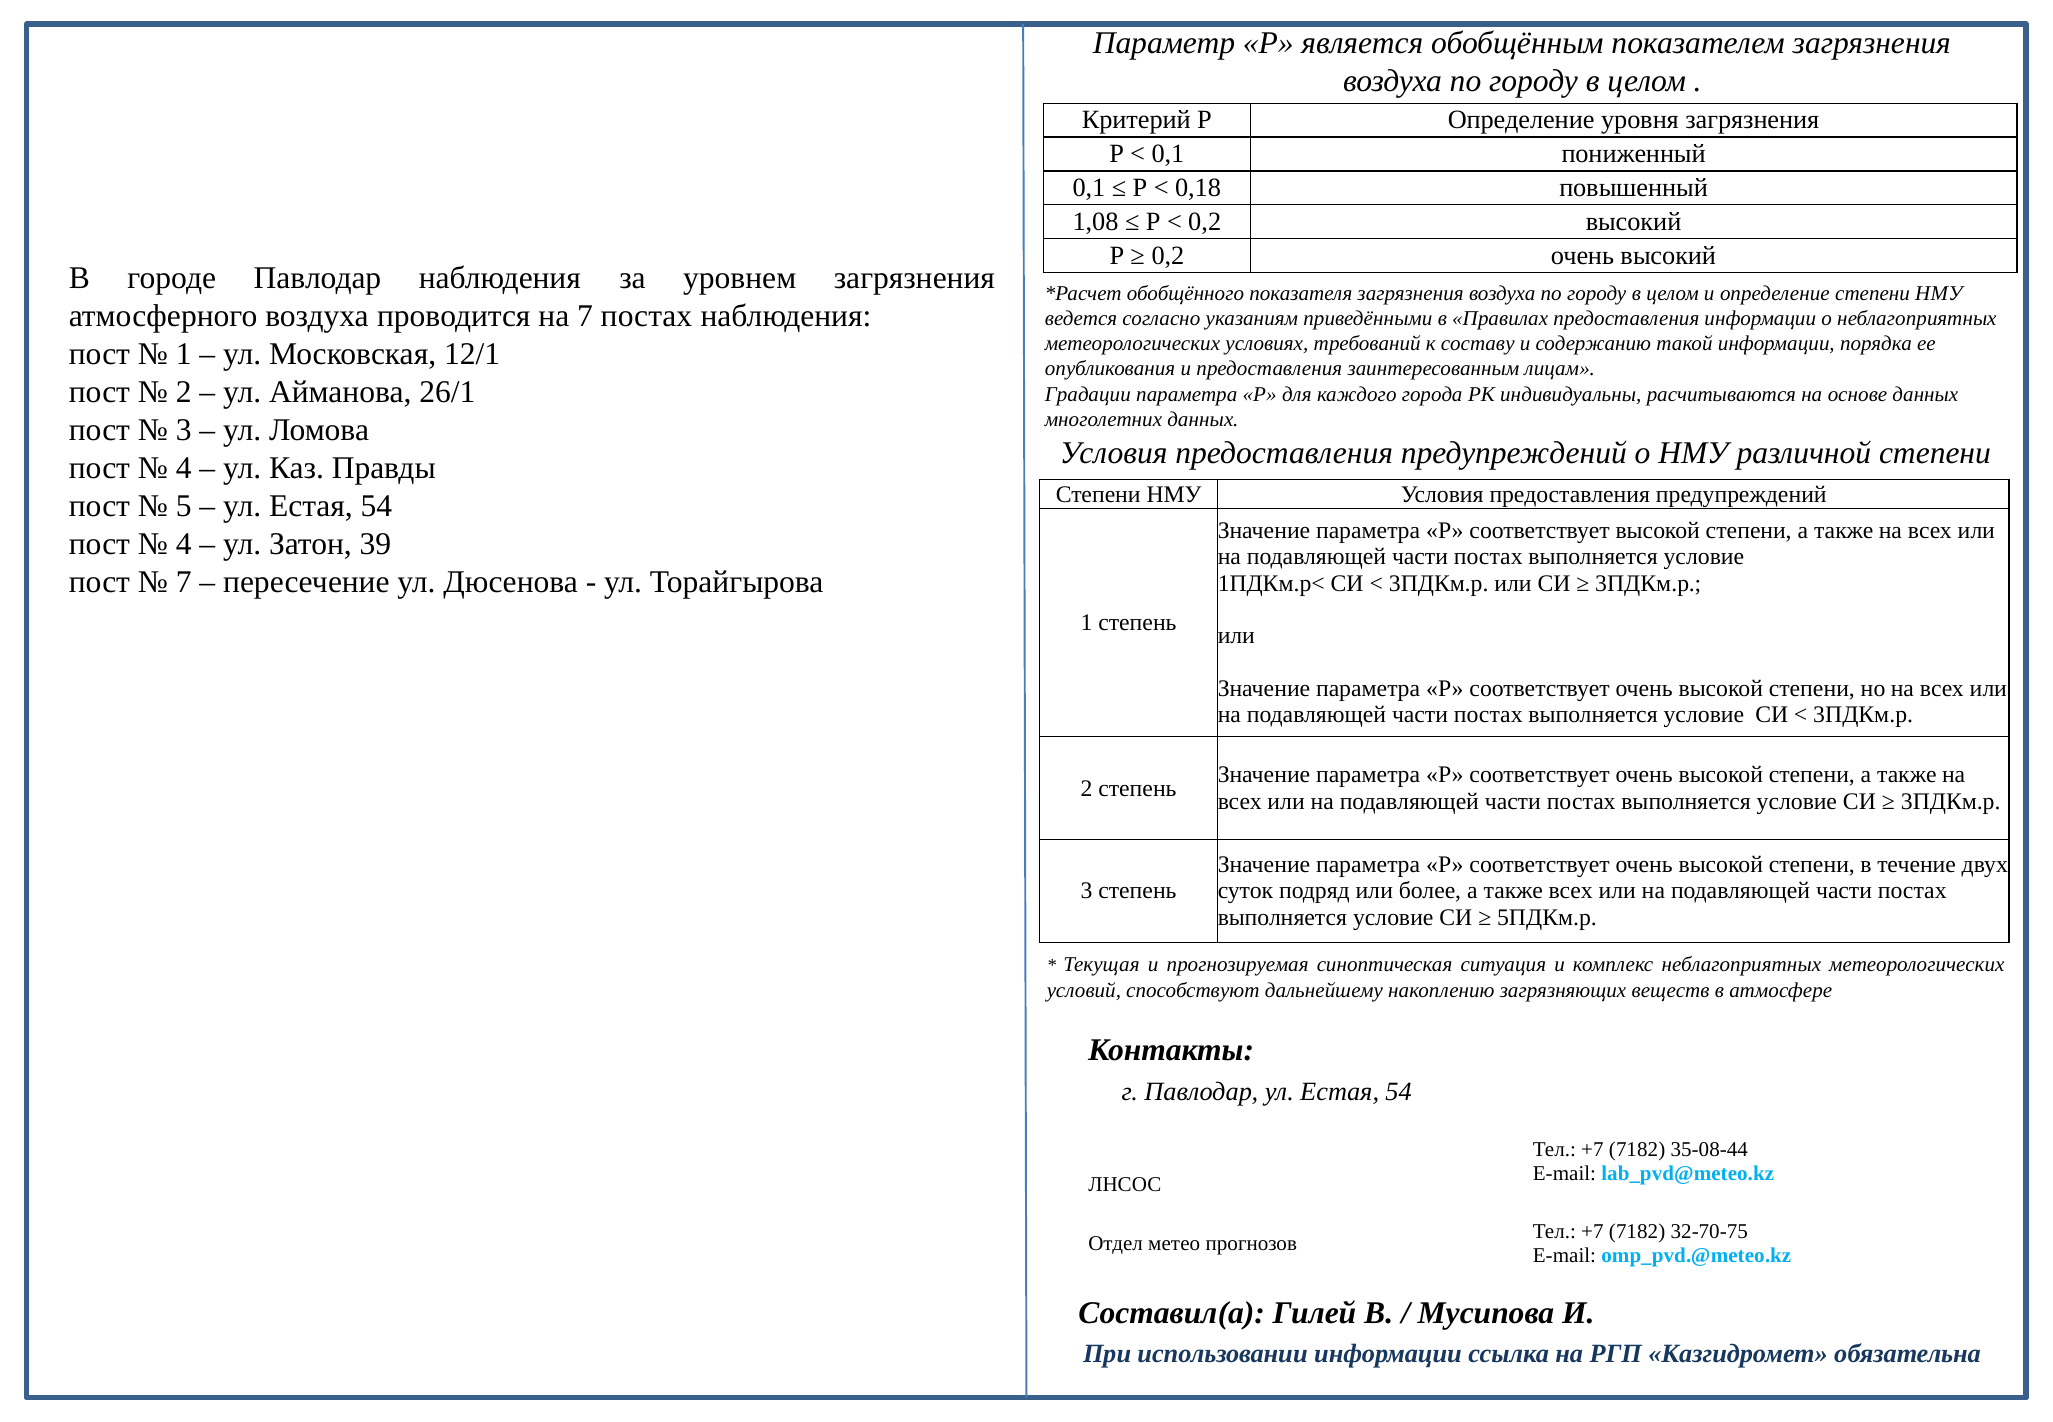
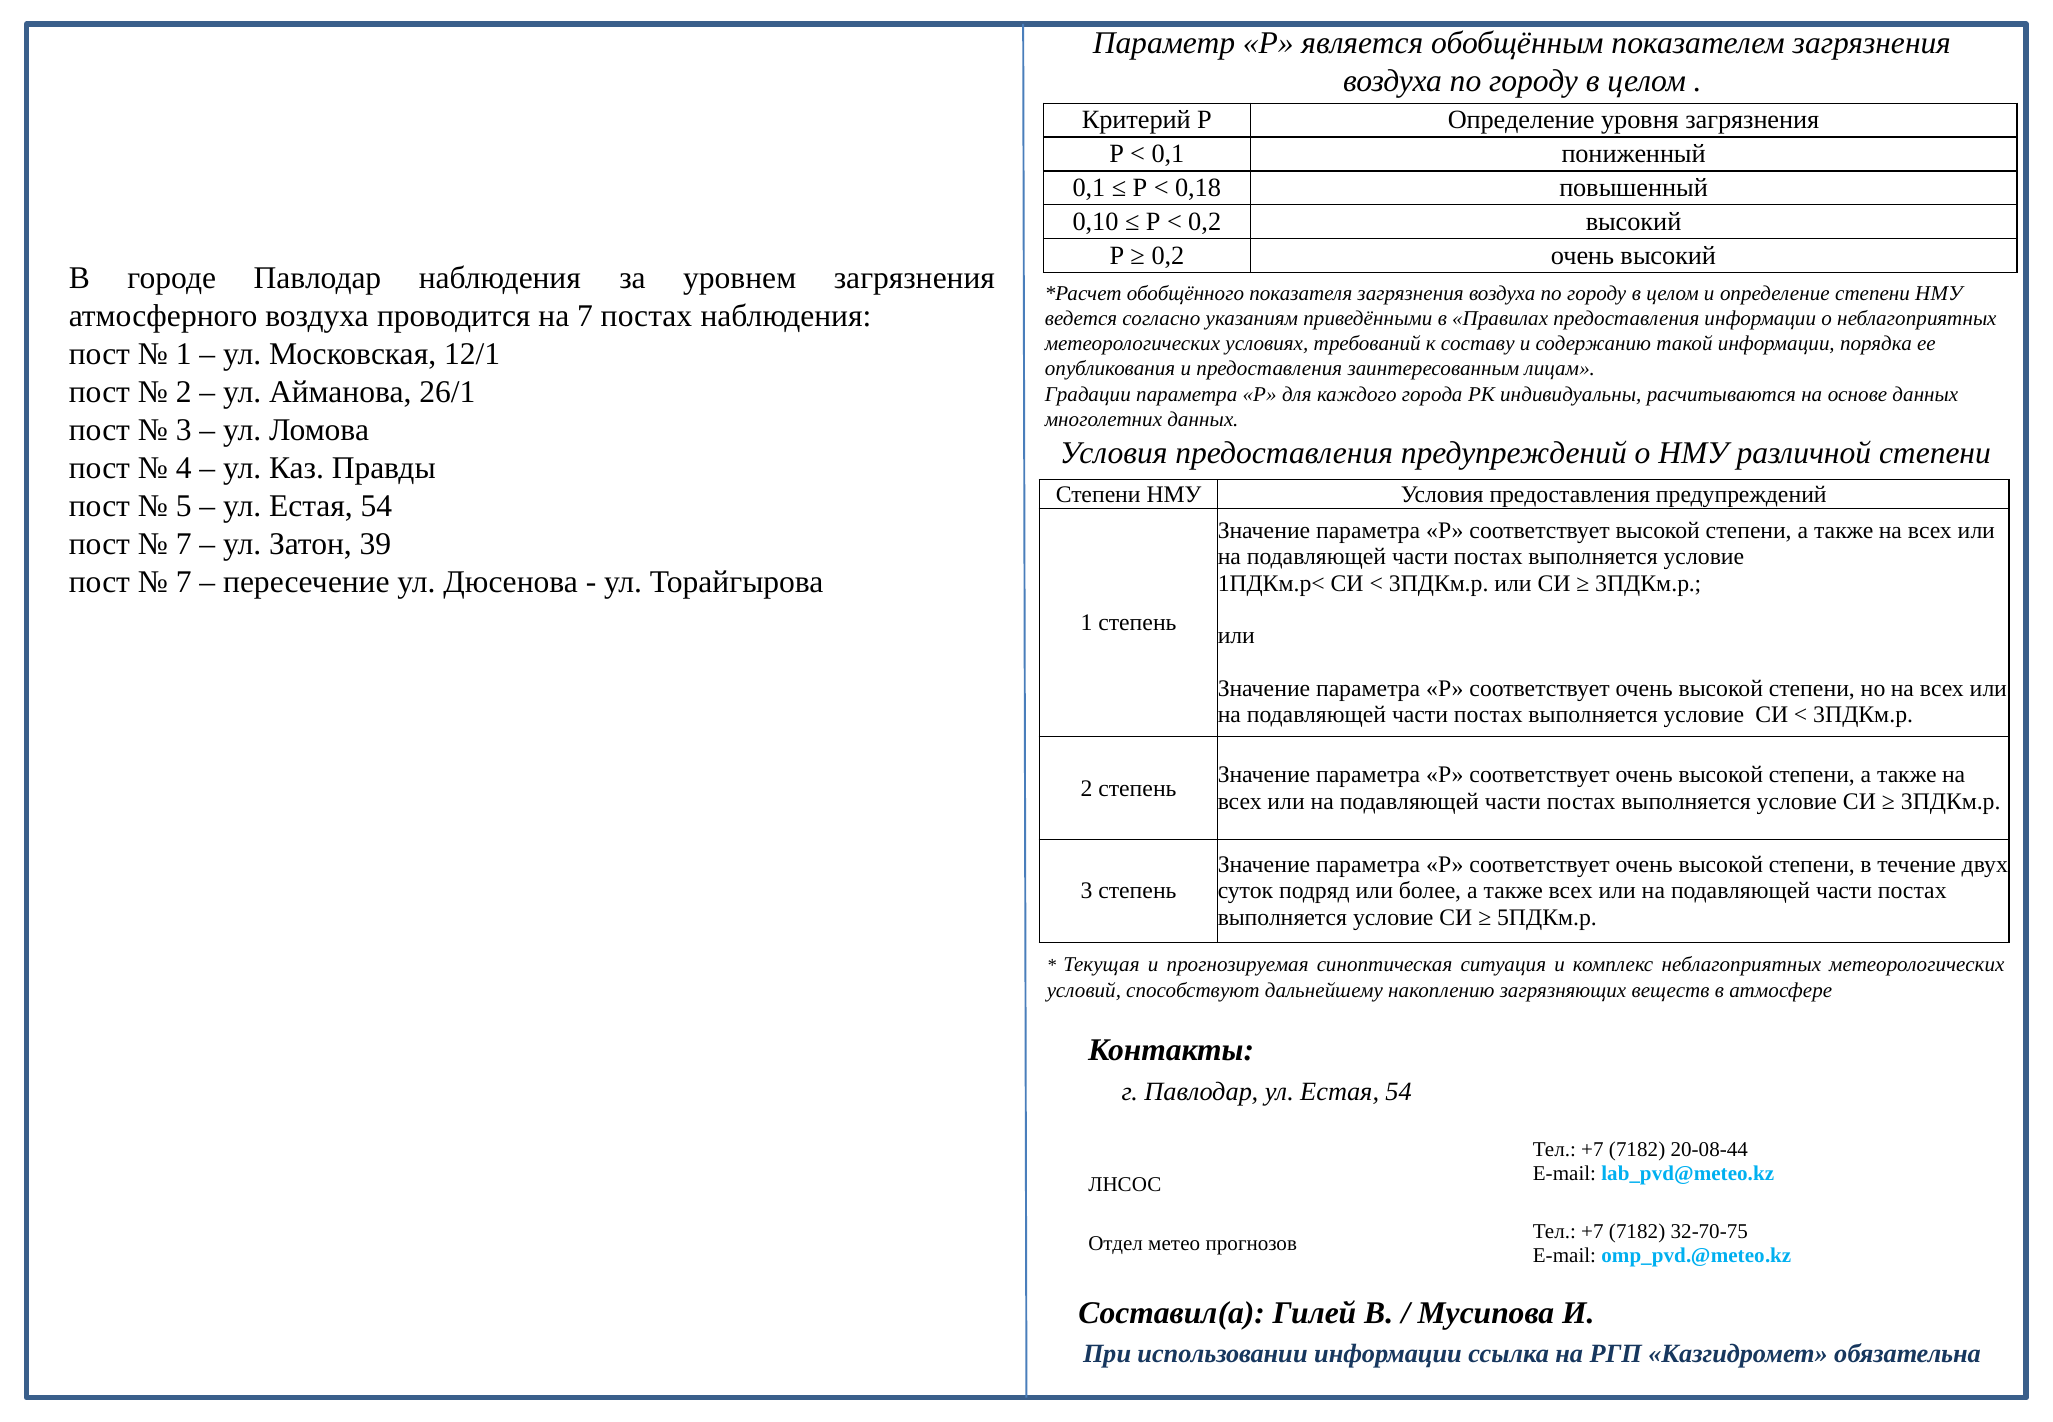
1,08: 1,08 -> 0,10
4 at (184, 544): 4 -> 7
35-08-44: 35-08-44 -> 20-08-44
